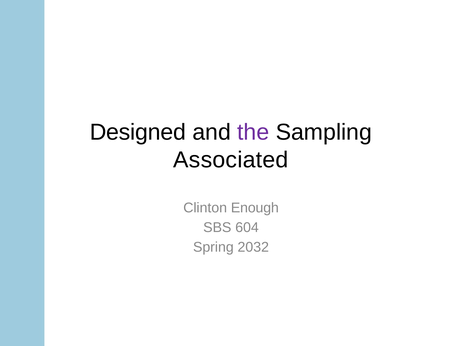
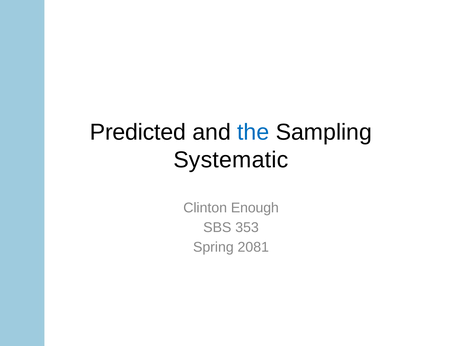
Designed: Designed -> Predicted
the colour: purple -> blue
Associated: Associated -> Systematic
604: 604 -> 353
2032: 2032 -> 2081
